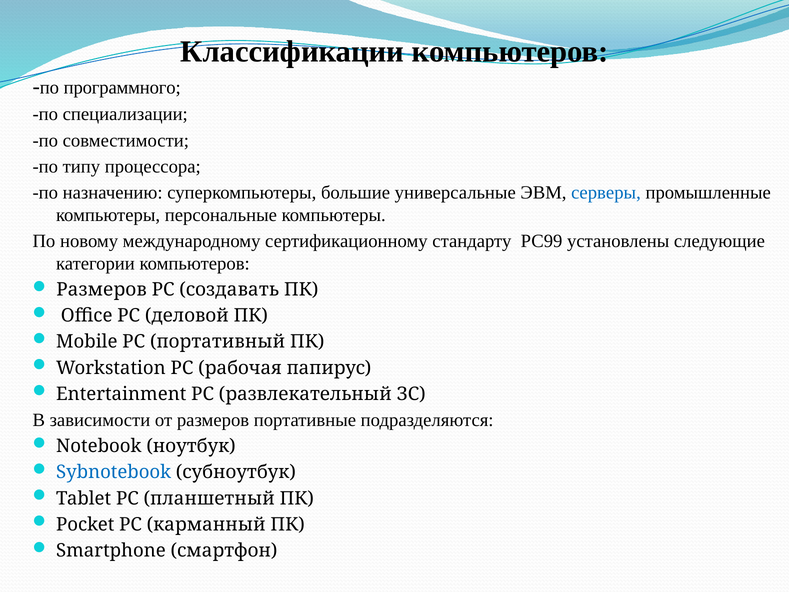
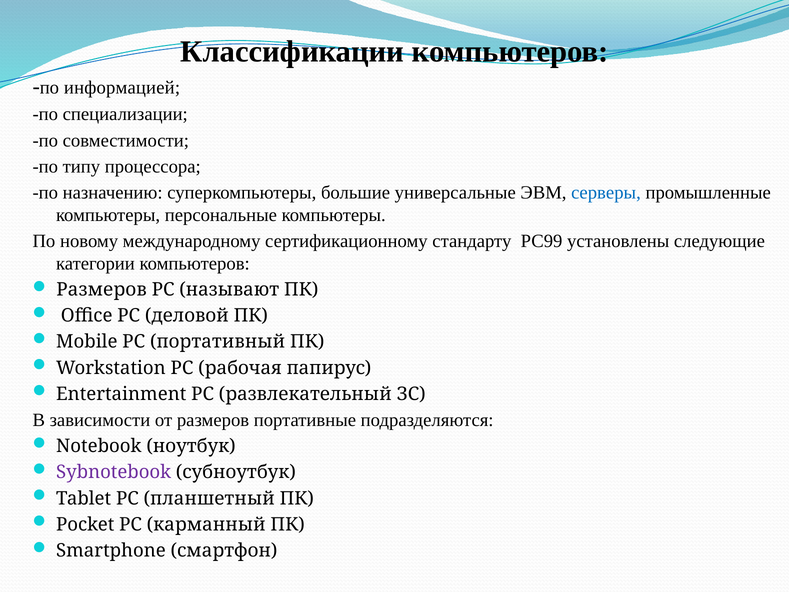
программного: программного -> информацией
создавать: создавать -> называют
Sybnotebook colour: blue -> purple
